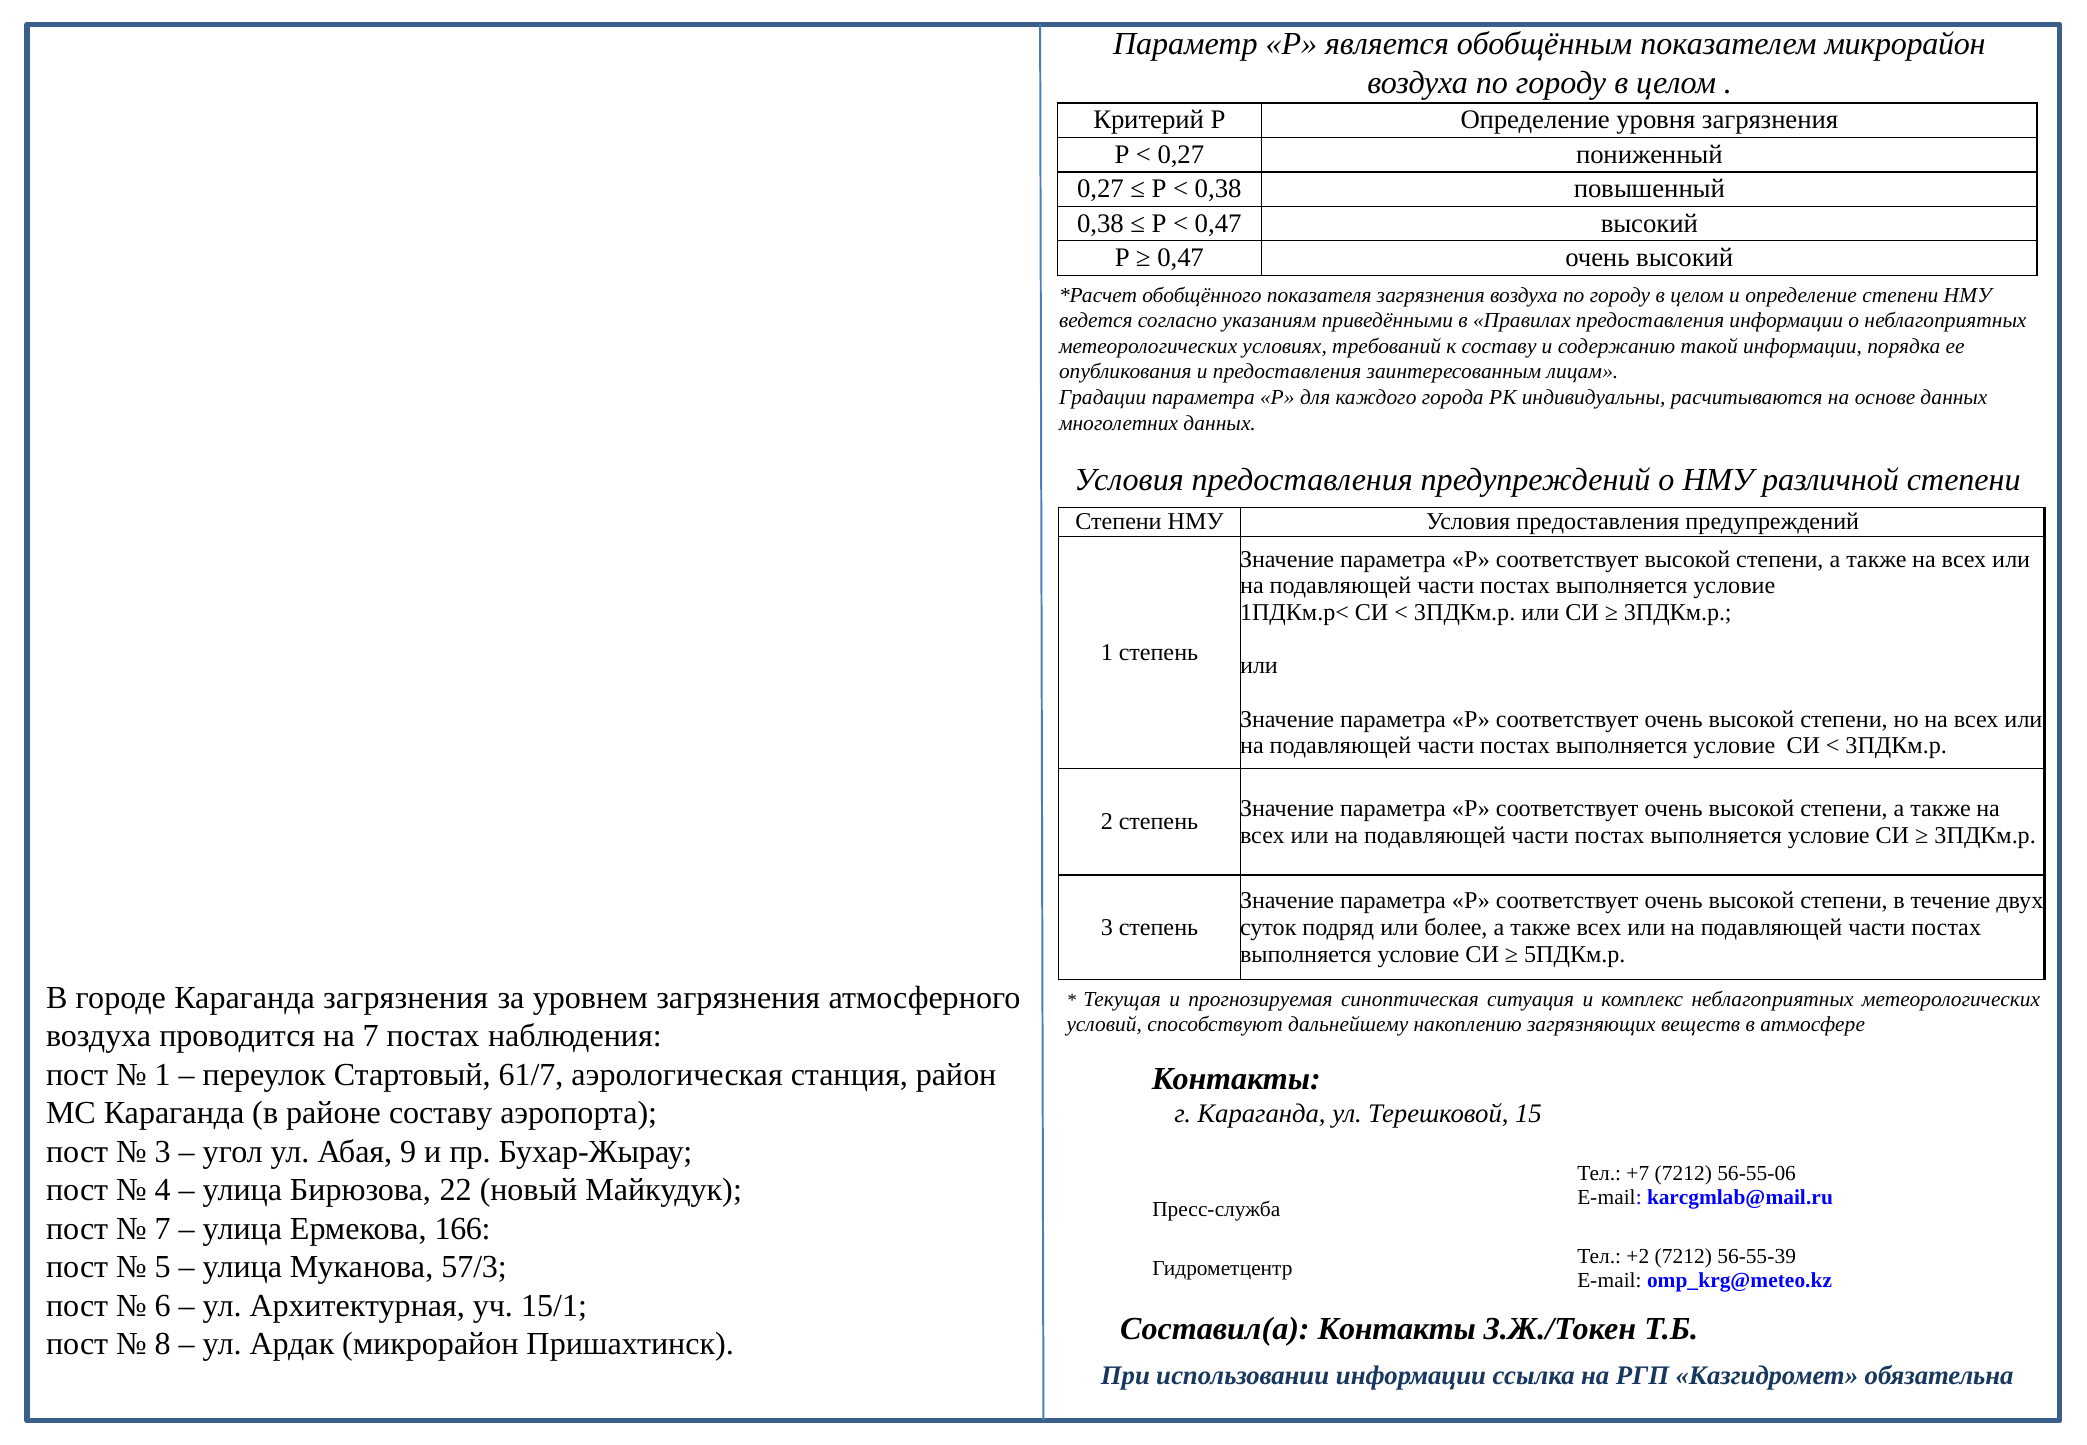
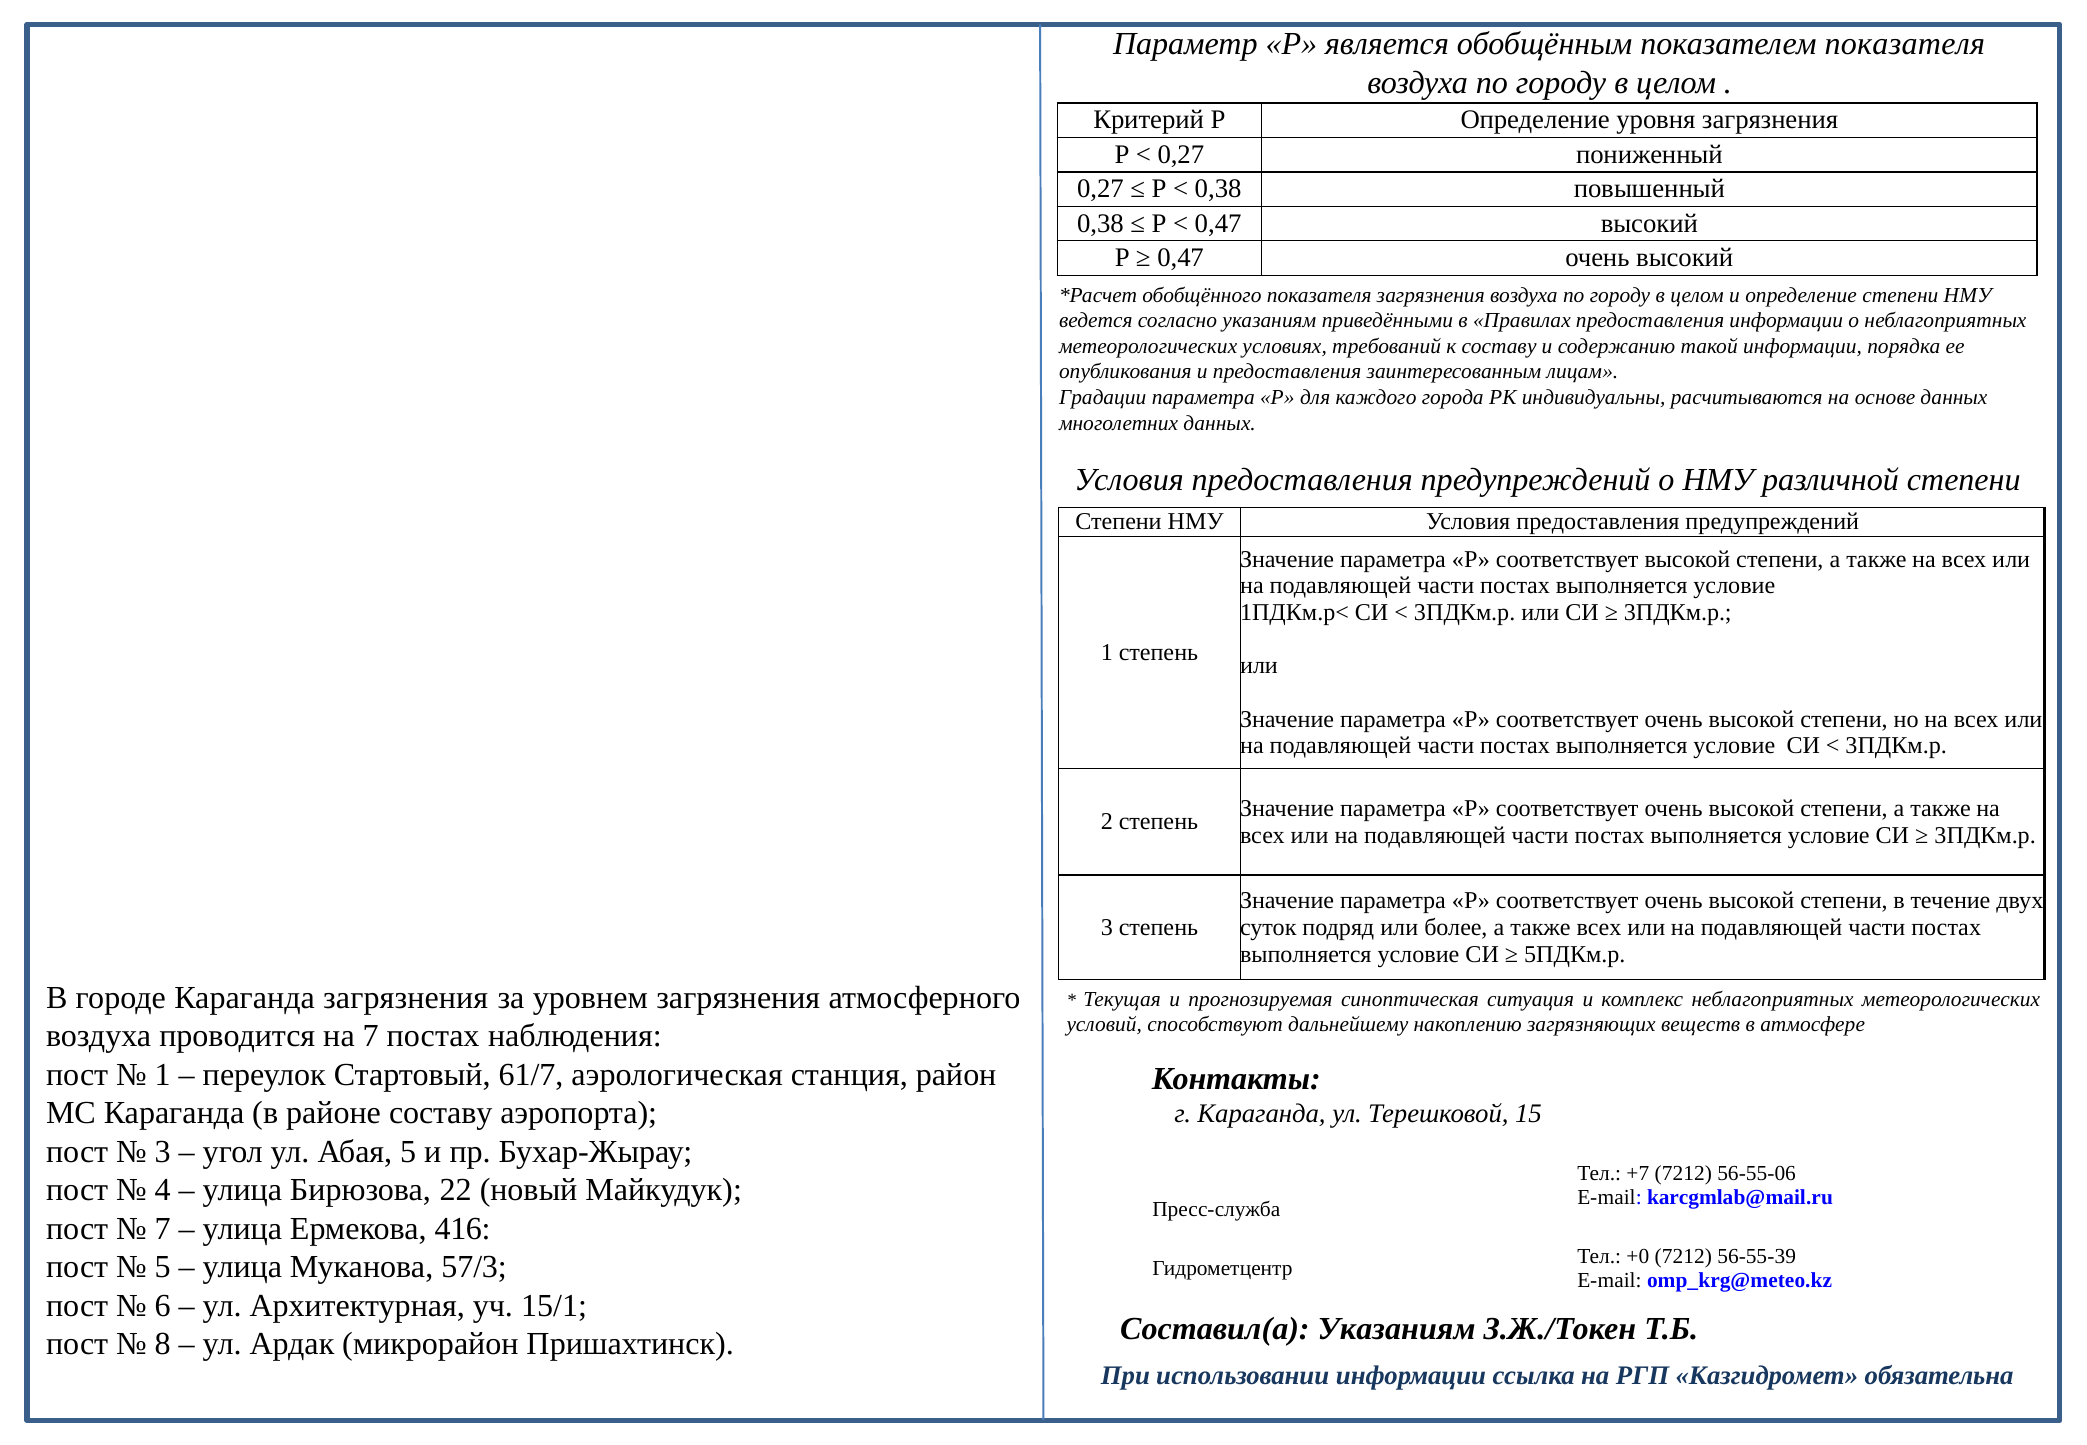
показателем микрорайон: микрорайон -> показателя
Абая 9: 9 -> 5
166: 166 -> 416
+2: +2 -> +0
Составил(а Контакты: Контакты -> Указаниям
